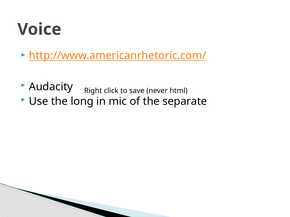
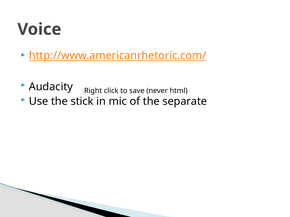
long: long -> stick
